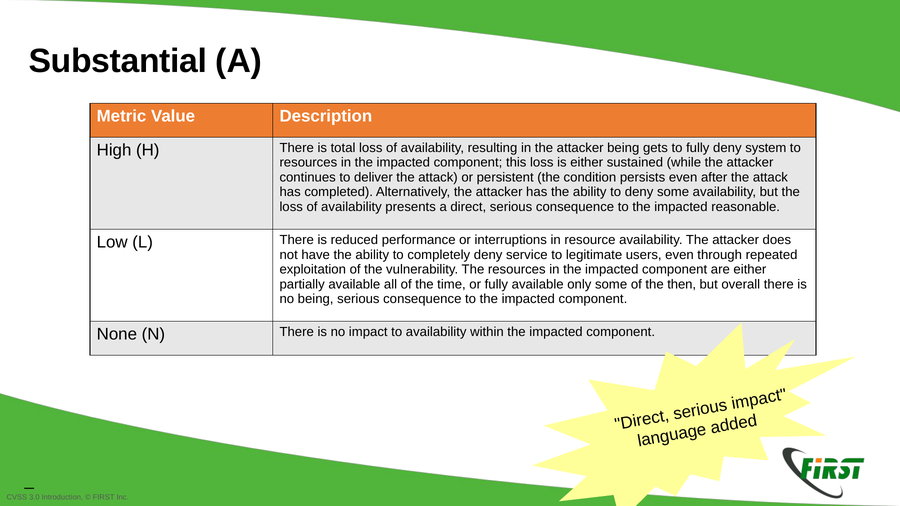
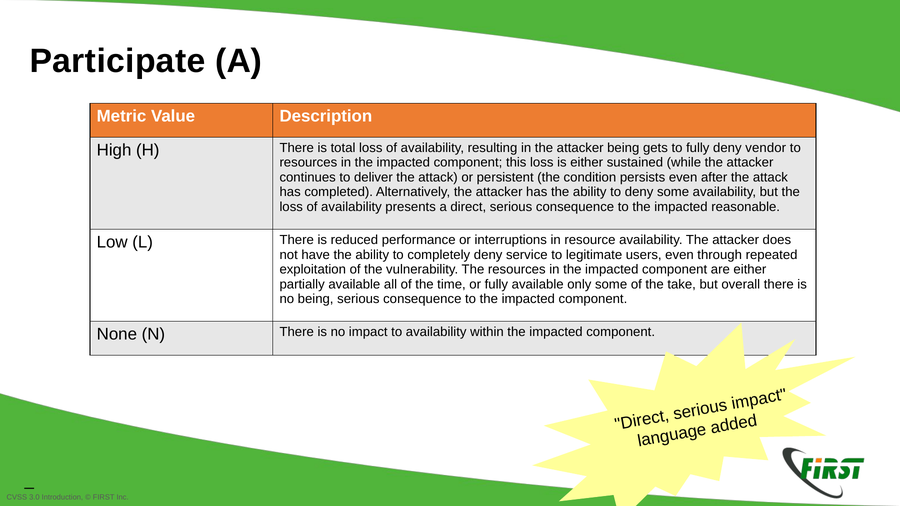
Substantial: Substantial -> Participate
system: system -> vendor
then: then -> take
